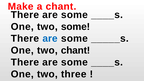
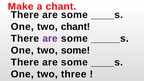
two some: some -> chant
are at (50, 39) colour: blue -> purple
two chant: chant -> some
